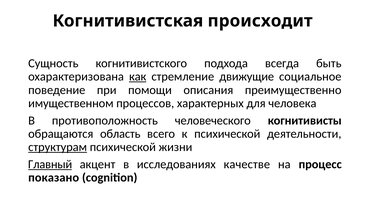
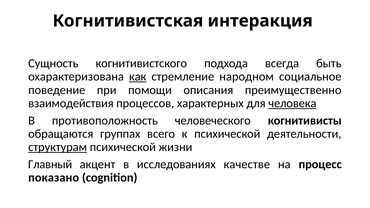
происходит: происходит -> интеракция
движущие: движущие -> народном
имущественном: имущественном -> взаимодействия
человека underline: none -> present
область: область -> группах
Главный underline: present -> none
